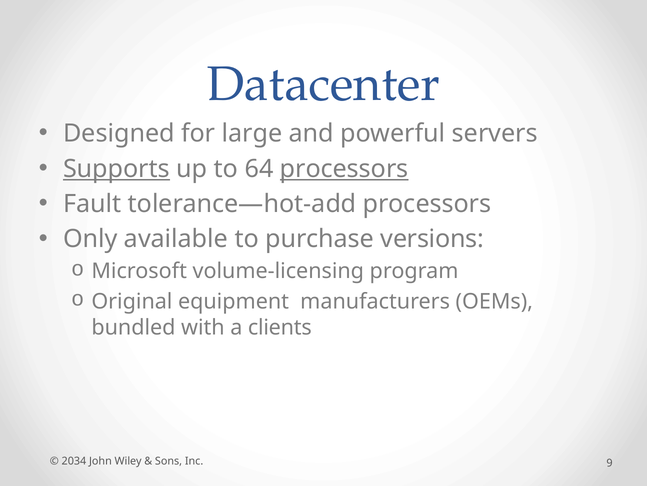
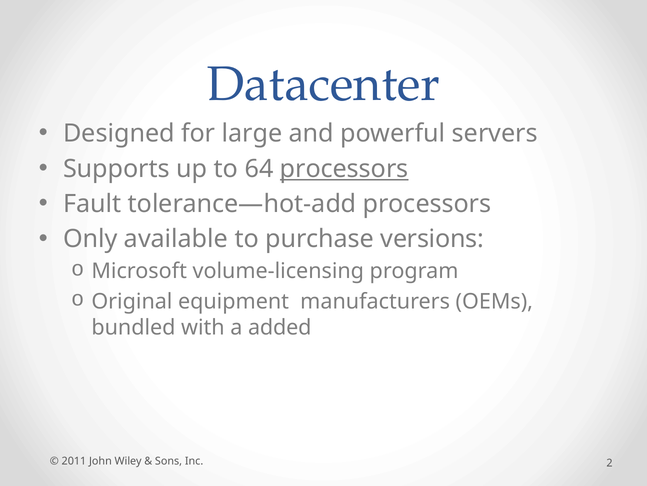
Supports underline: present -> none
clients: clients -> added
2034: 2034 -> 2011
9: 9 -> 2
